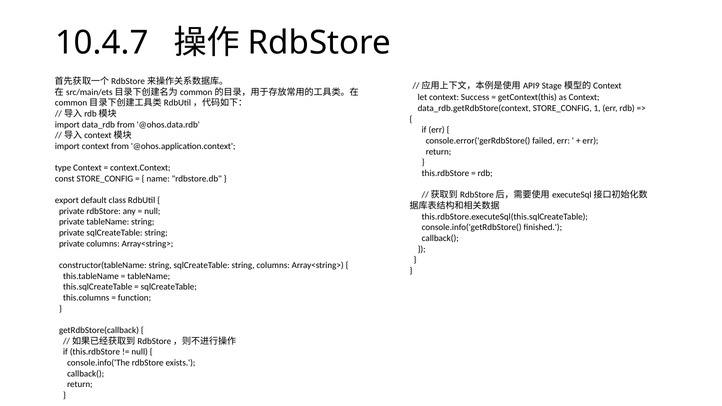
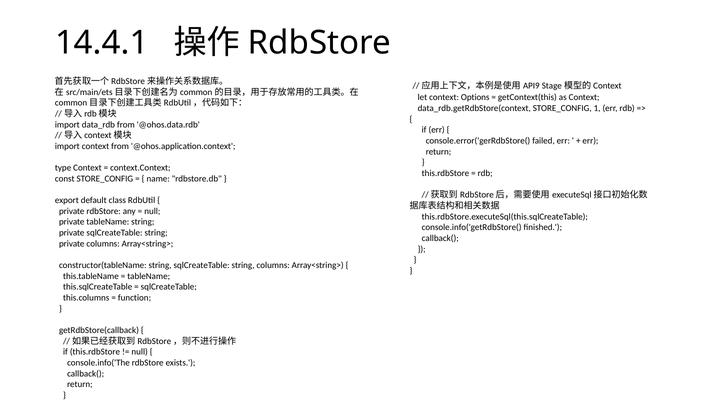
10.4.7: 10.4.7 -> 14.4.1
Success: Success -> Options
